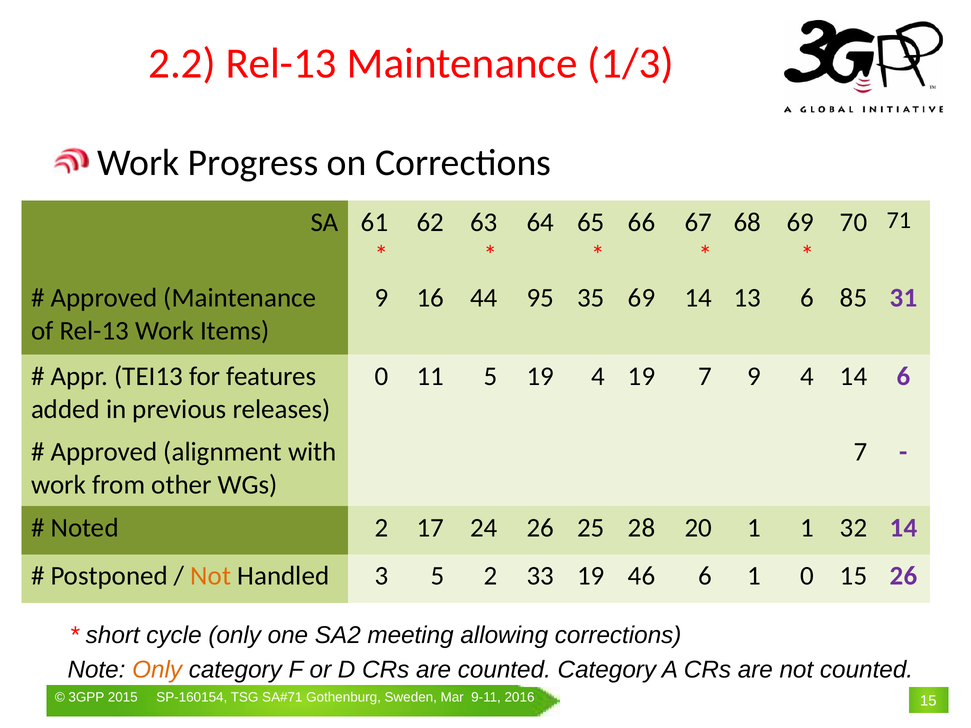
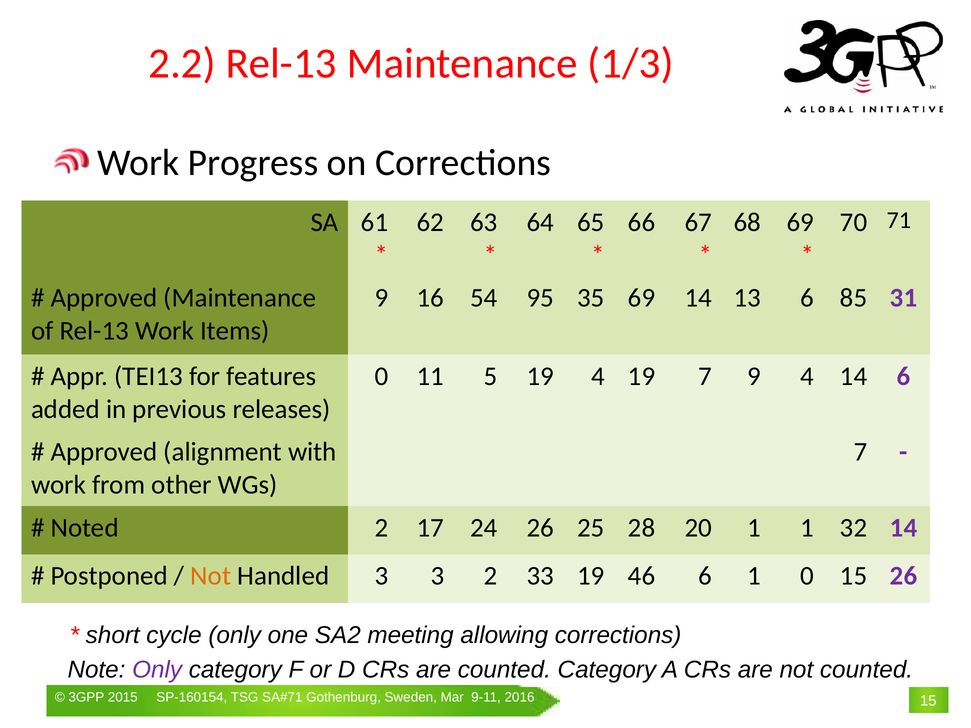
44: 44 -> 54
3 5: 5 -> 3
Only at (157, 670) colour: orange -> purple
